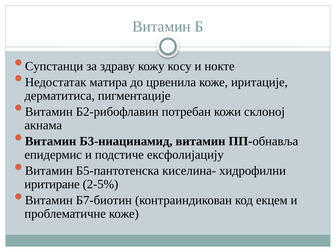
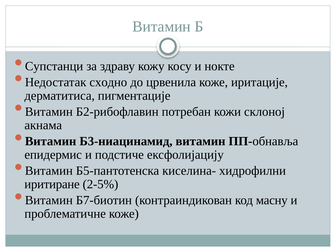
матира: матира -> сходно
екцем: екцем -> масну
